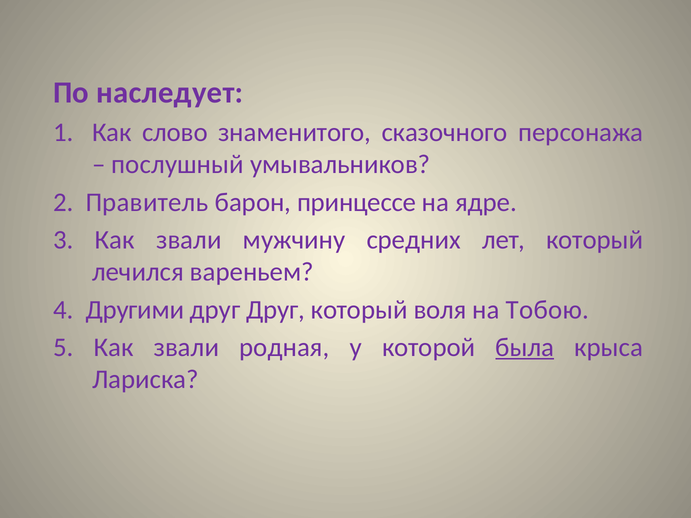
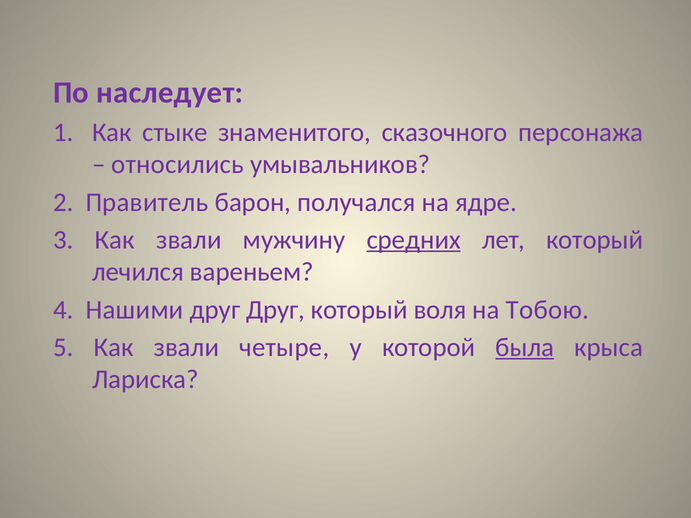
слово: слово -> стыке
послушный: послушный -> относились
принцессе: принцессе -> получался
средних underline: none -> present
Другими: Другими -> Нашими
родная: родная -> четыре
